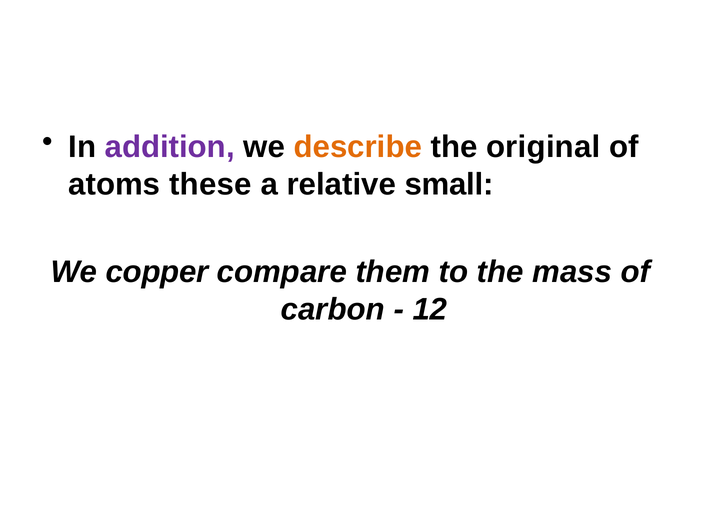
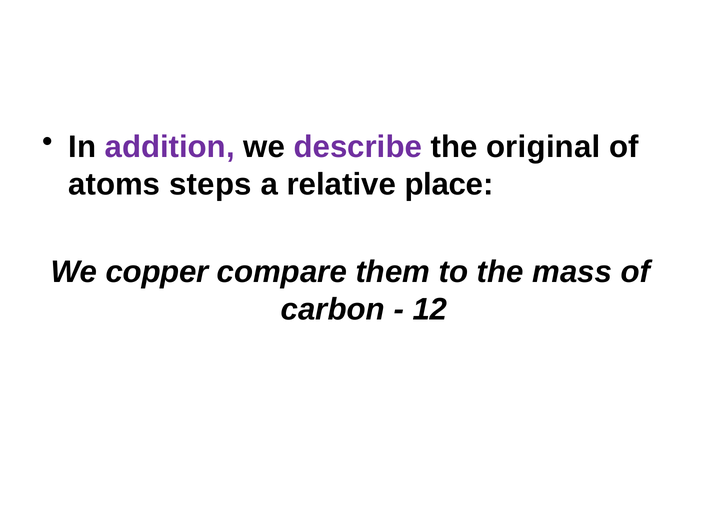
describe colour: orange -> purple
these: these -> steps
small: small -> place
